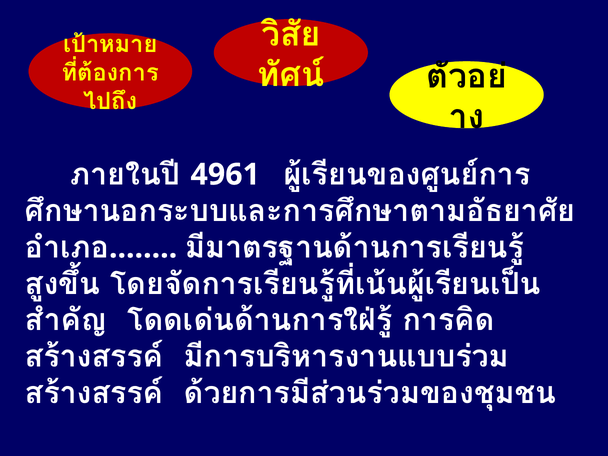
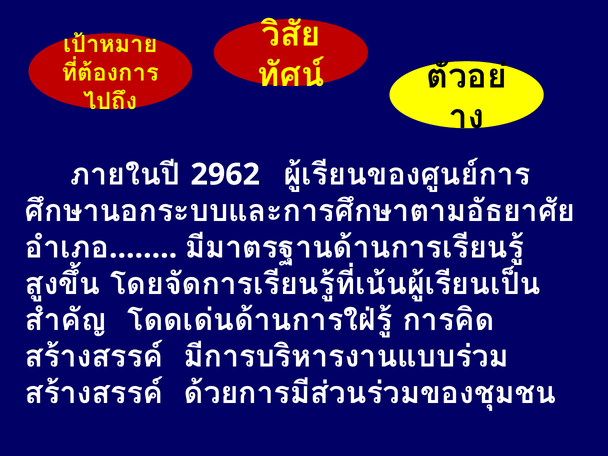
4961: 4961 -> 2962
